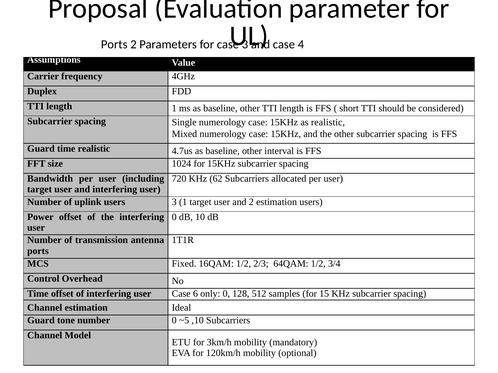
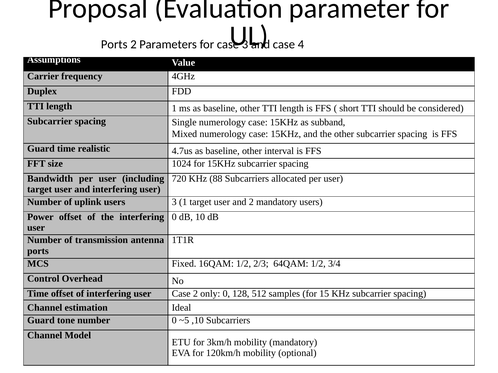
as realistic: realistic -> subband
62: 62 -> 88
2 estimation: estimation -> mandatory
Case 6: 6 -> 2
